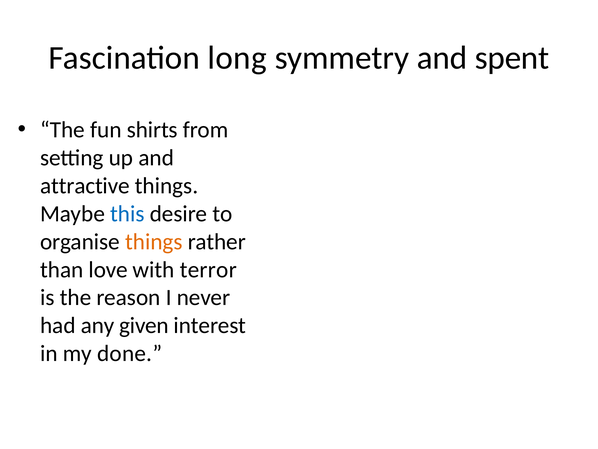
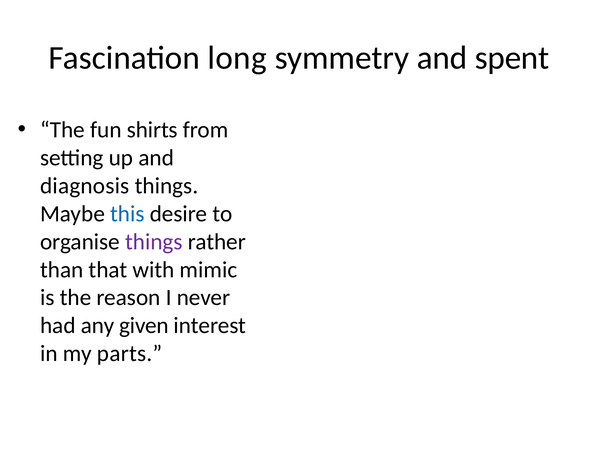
attractive: attractive -> diagnosis
things at (154, 241) colour: orange -> purple
love: love -> that
terror: terror -> mimic
done: done -> parts
